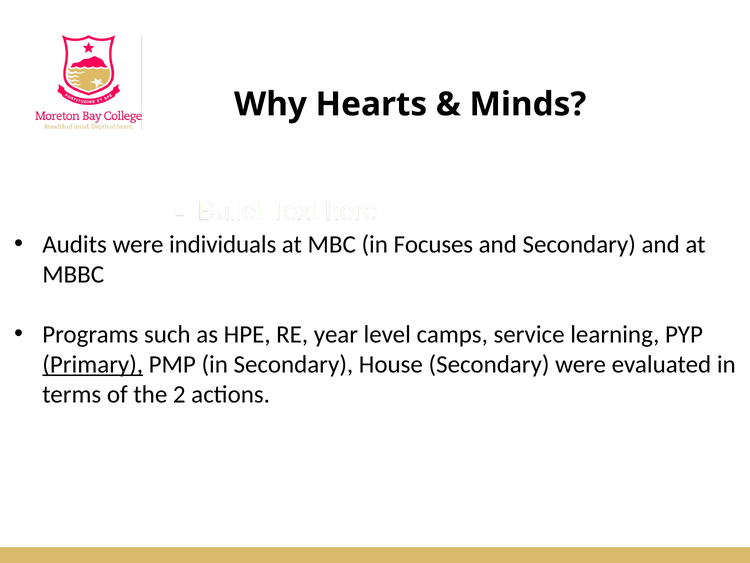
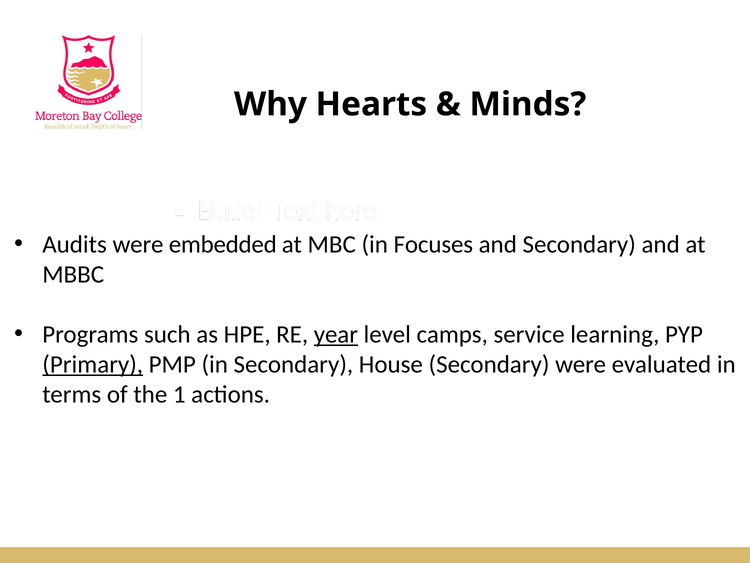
individuals: individuals -> embedded
year underline: none -> present
2: 2 -> 1
